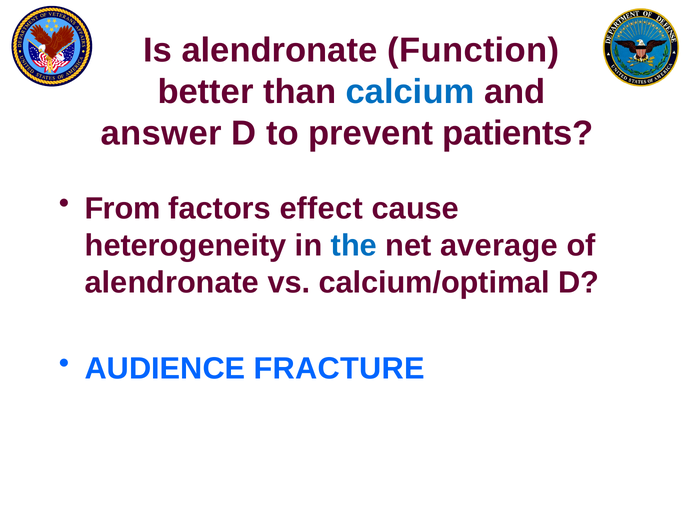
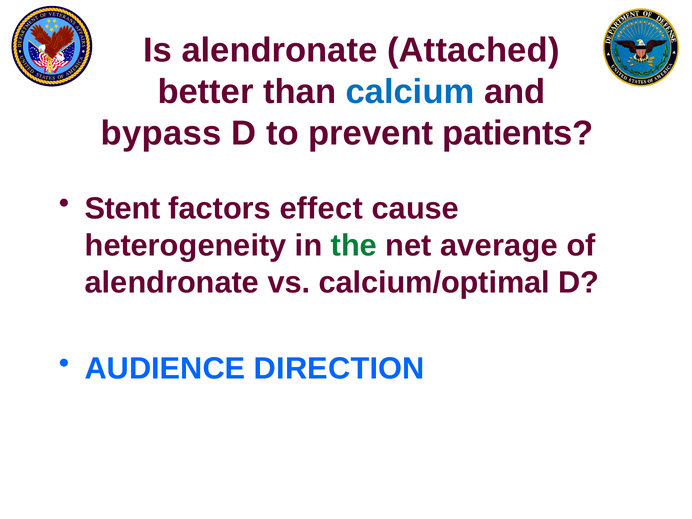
Function: Function -> Attached
answer: answer -> bypass
From: From -> Stent
the colour: blue -> green
FRACTURE: FRACTURE -> DIRECTION
